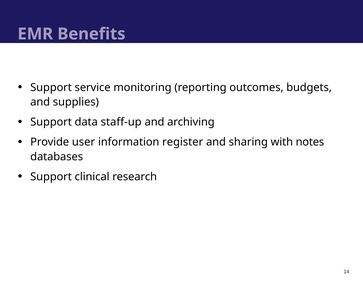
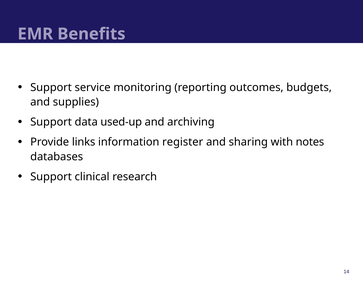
staff-up: staff-up -> used-up
user: user -> links
